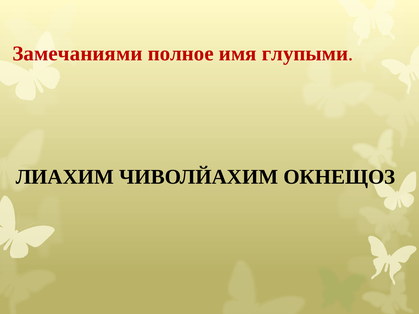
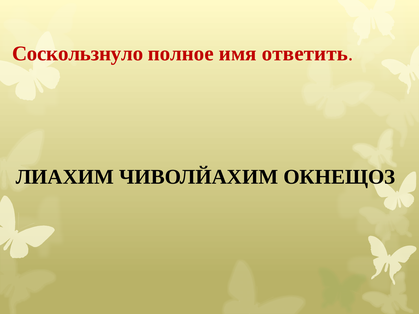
Замечаниями: Замечаниями -> Соскользнуло
глупыми: глупыми -> ответить
